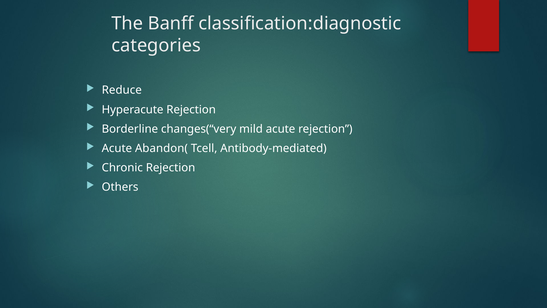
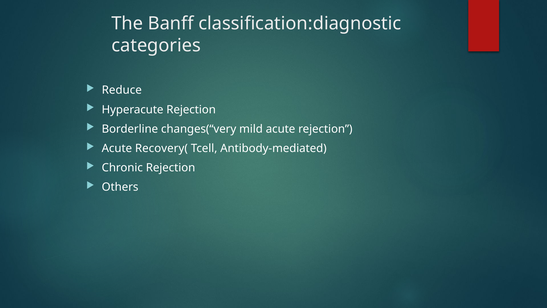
Abandon(: Abandon( -> Recovery(
